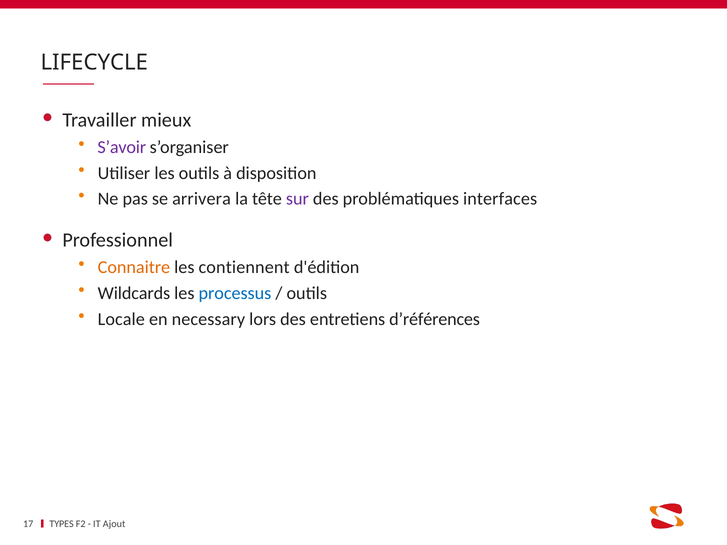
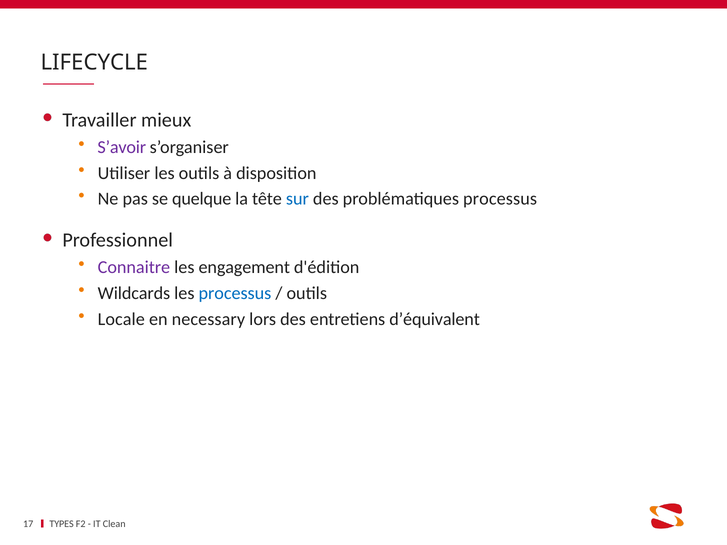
arrivera: arrivera -> quelque
sur colour: purple -> blue
problématiques interfaces: interfaces -> processus
Connaitre colour: orange -> purple
contiennent: contiennent -> engagement
d’références: d’références -> d’équivalent
Ajout: Ajout -> Clean
